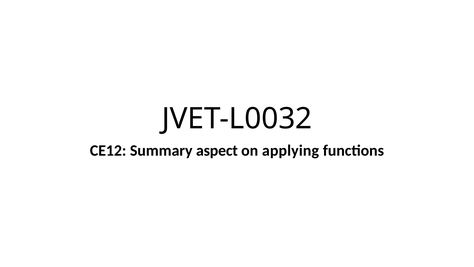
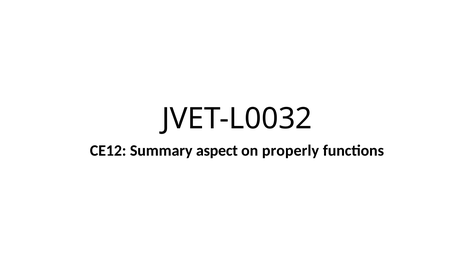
applying: applying -> properly
